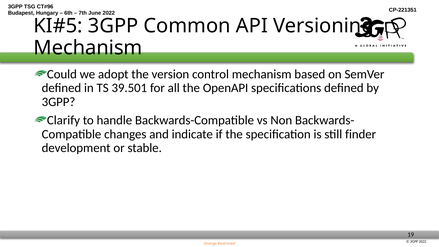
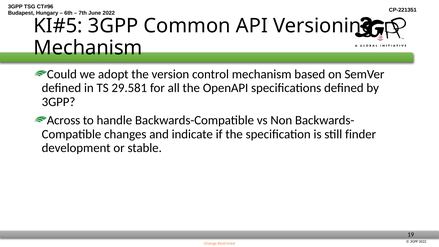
39.501: 39.501 -> 29.581
Clarify: Clarify -> Across
